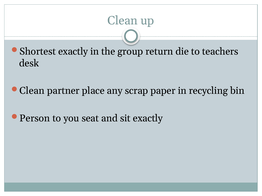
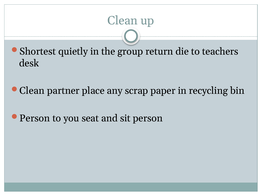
Shortest exactly: exactly -> quietly
sit exactly: exactly -> person
